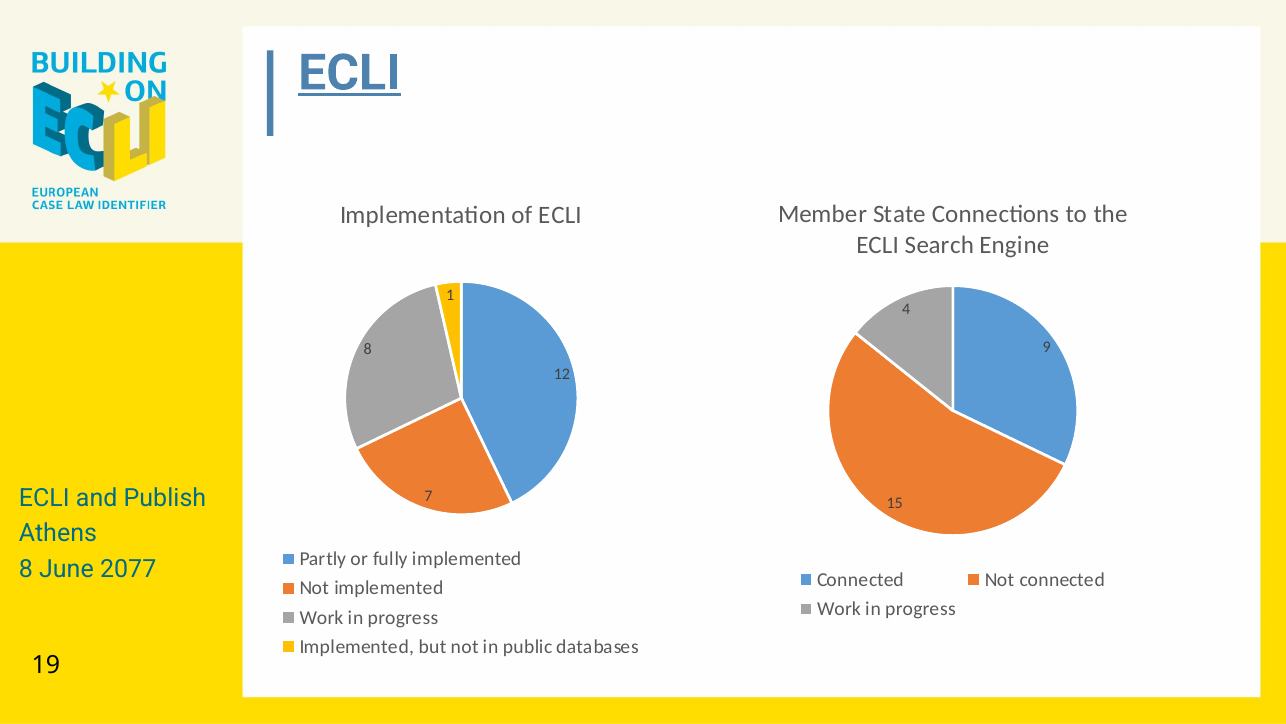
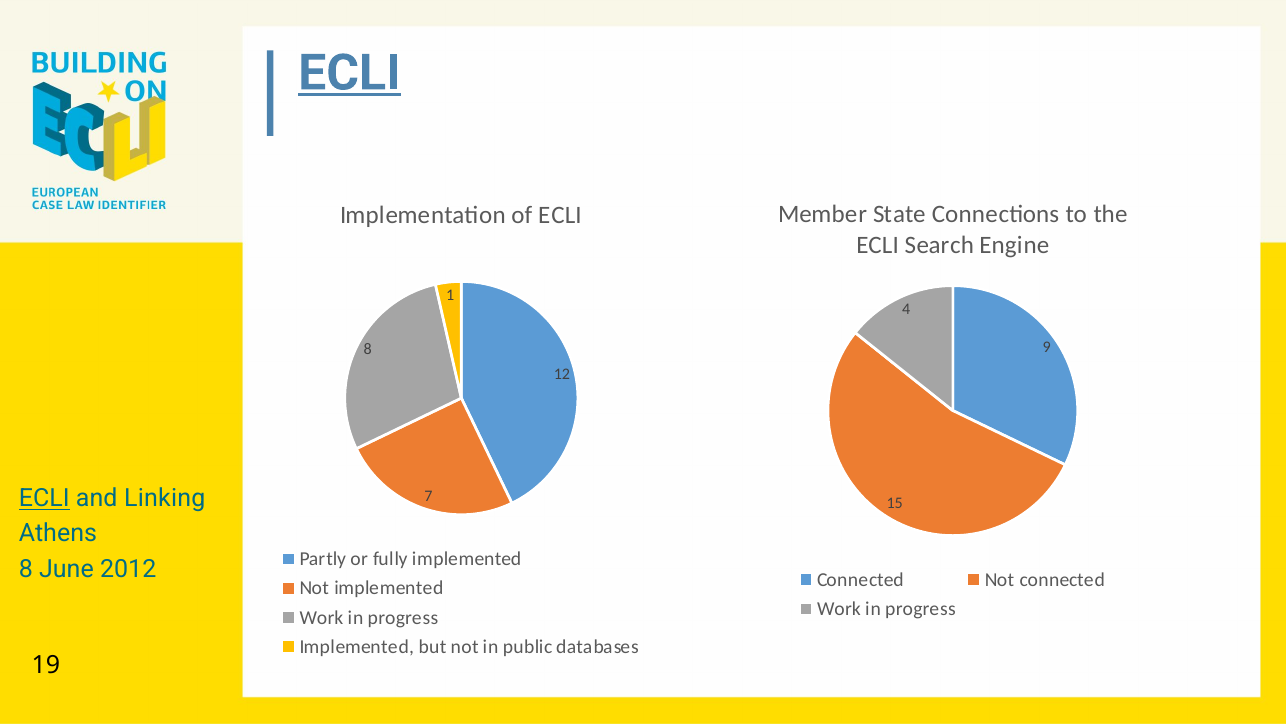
ECLI at (44, 498) underline: none -> present
Publish: Publish -> Linking
2077: 2077 -> 2012
